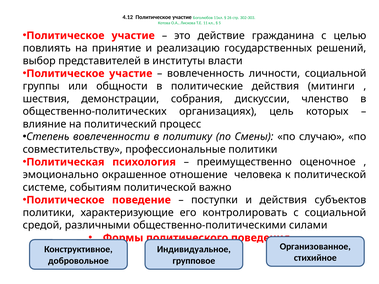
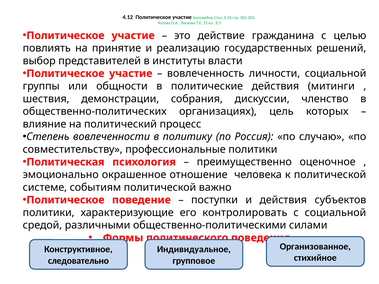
Смены: Смены -> Россия
добровольное: добровольное -> следовательно
